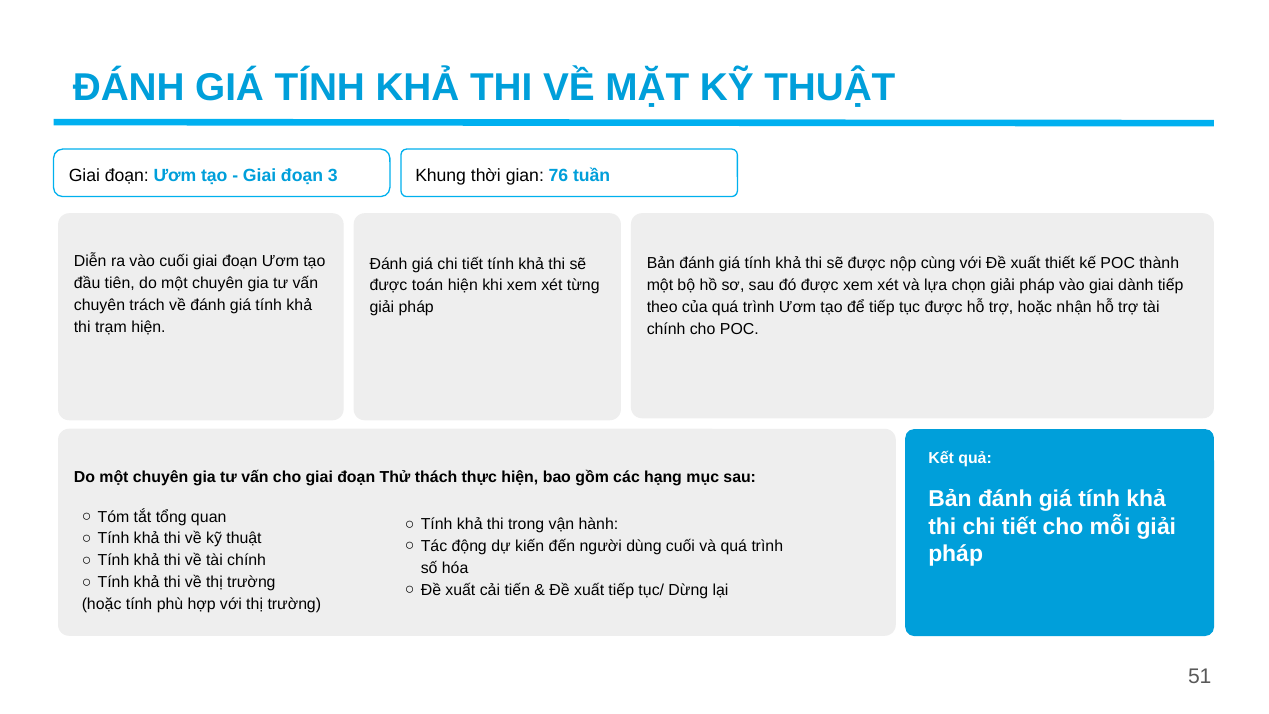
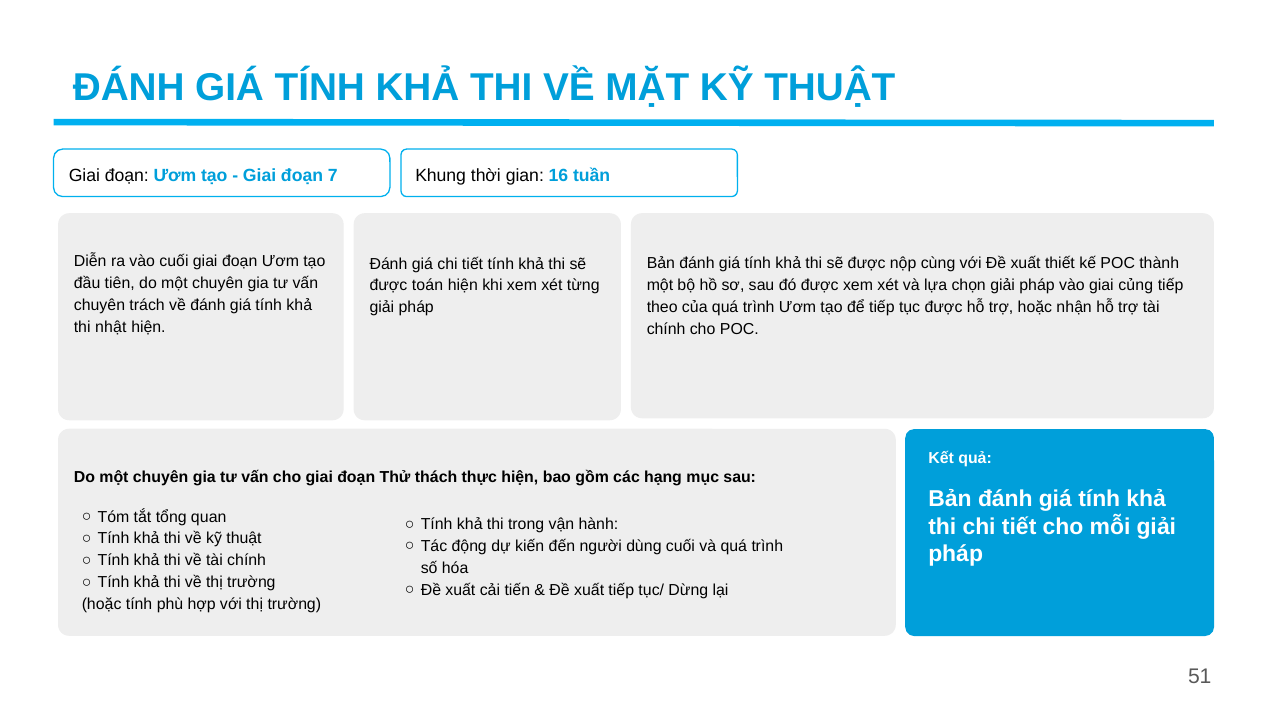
3: 3 -> 7
76: 76 -> 16
dành: dành -> củng
trạm: trạm -> nhật
